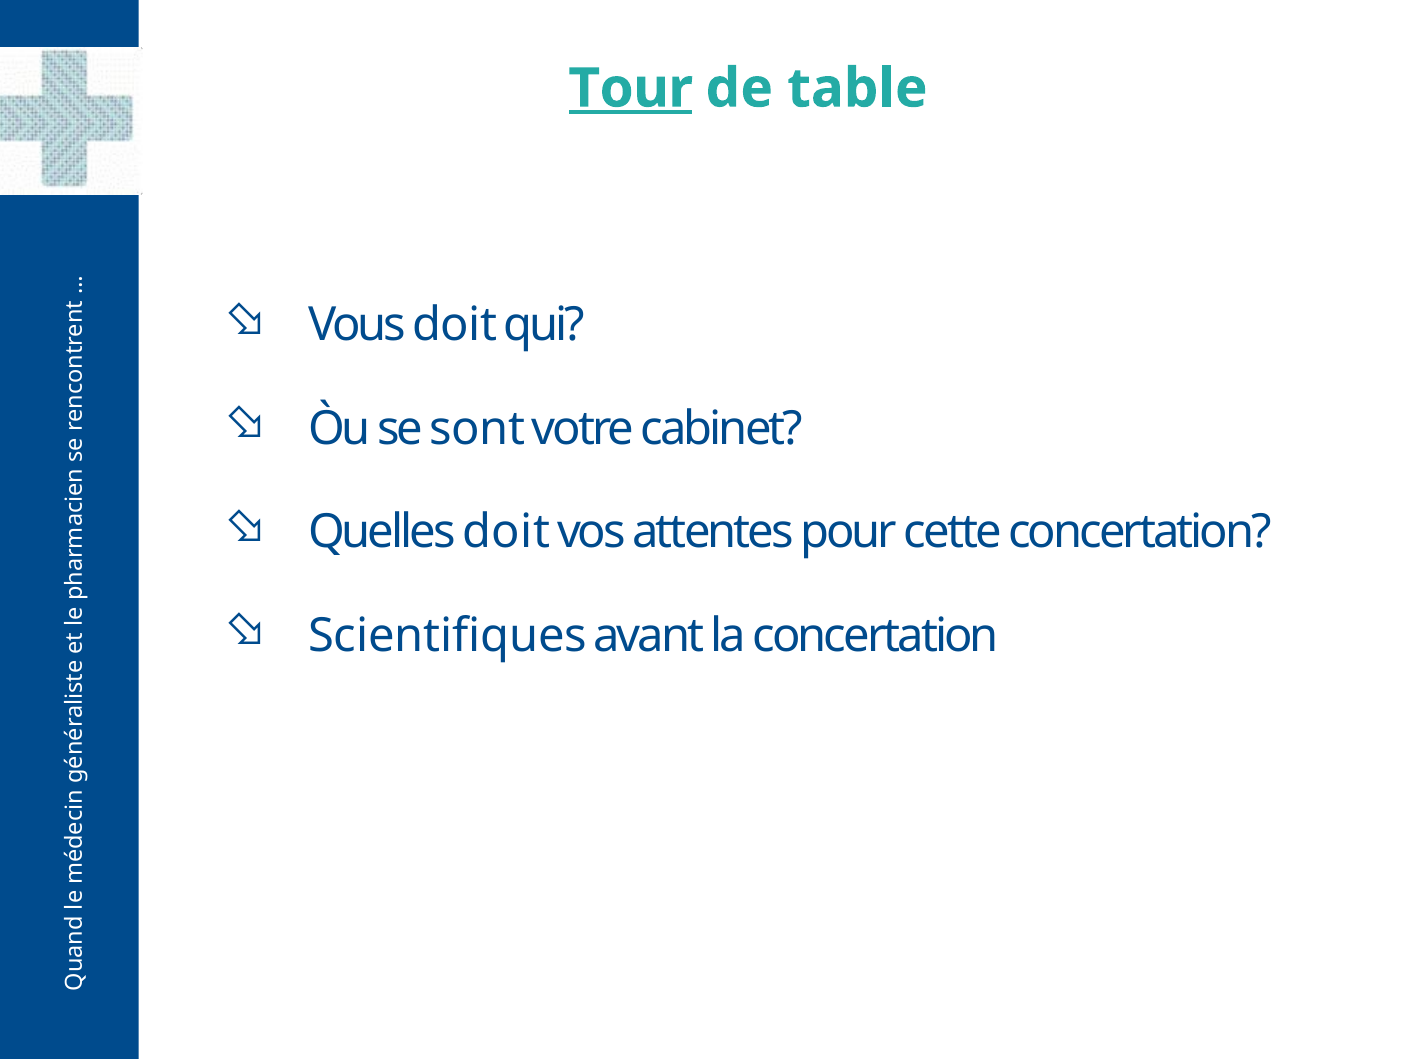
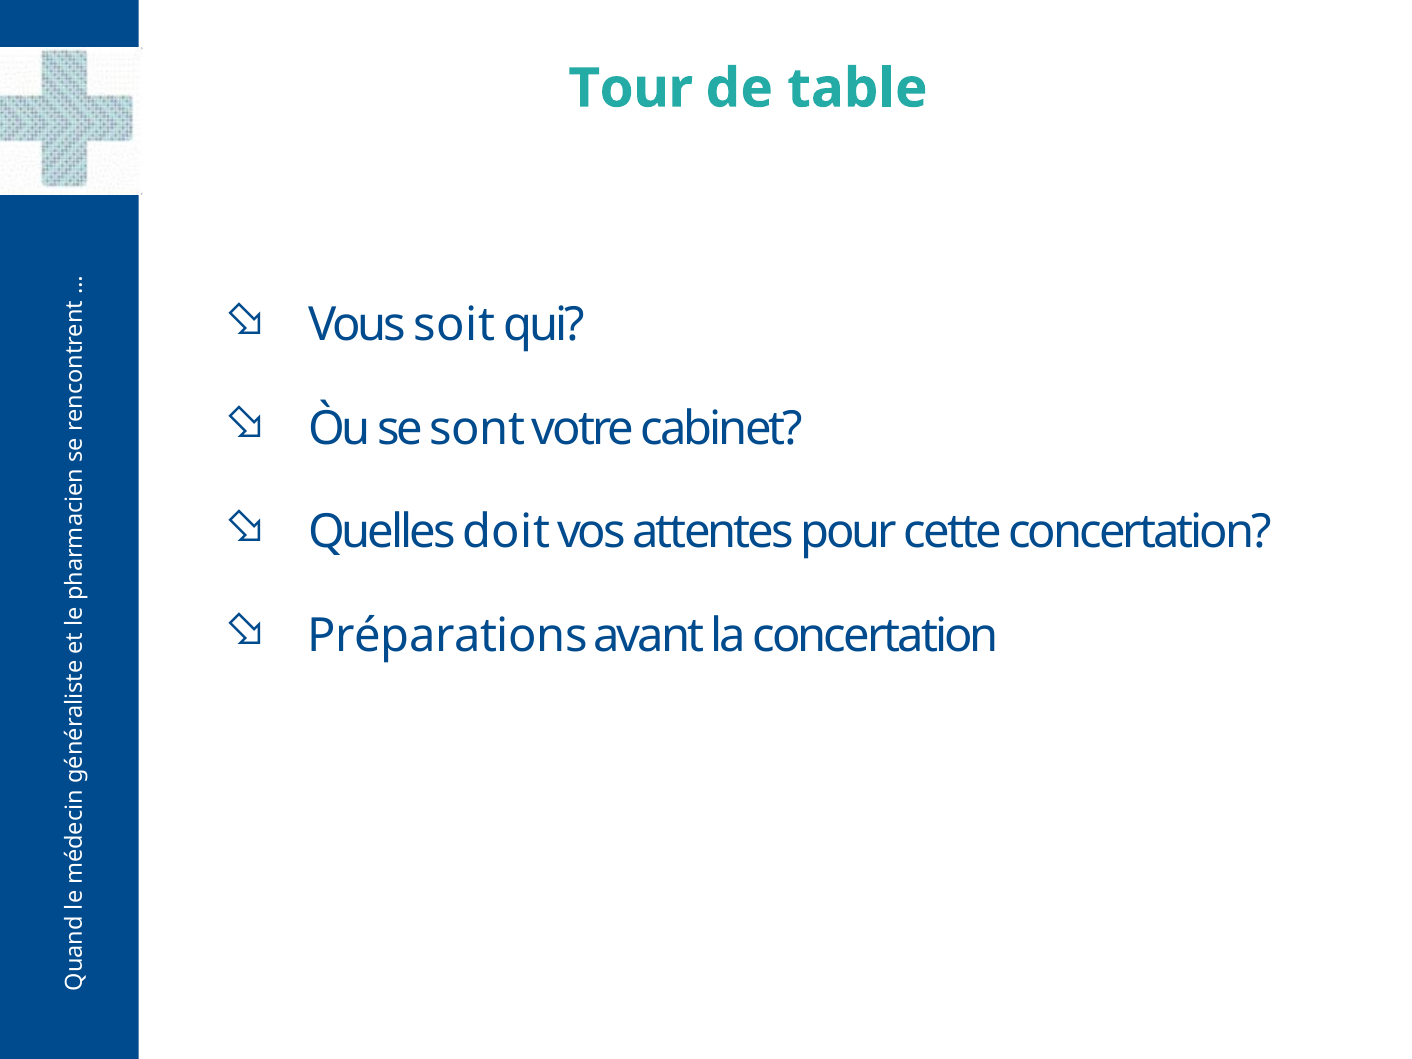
Tour underline: present -> none
Vous doit: doit -> soit
Scientifiques: Scientifiques -> Préparations
